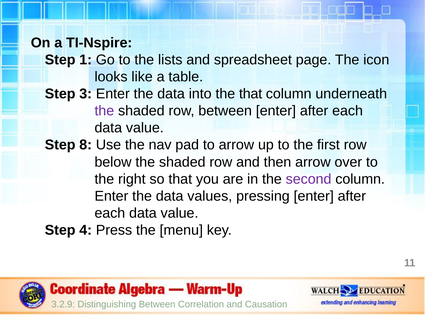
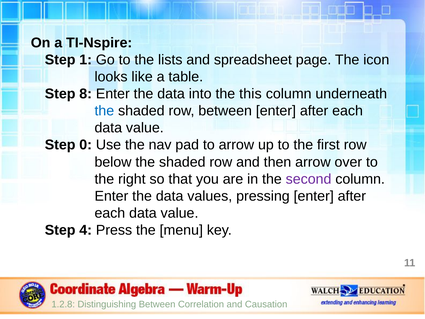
3: 3 -> 8
the that: that -> this
the at (104, 111) colour: purple -> blue
8: 8 -> 0
3.2.9: 3.2.9 -> 1.2.8
